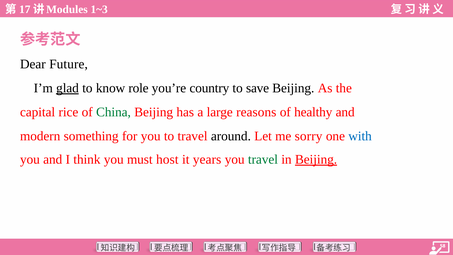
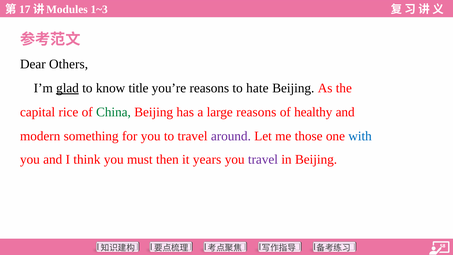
Future: Future -> Others
role: role -> title
you’re country: country -> reasons
save: save -> hate
around colour: black -> purple
sorry: sorry -> those
host: host -> then
travel at (263, 159) colour: green -> purple
Beijing at (316, 159) underline: present -> none
